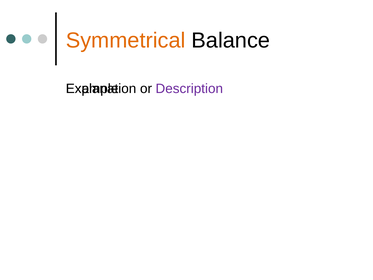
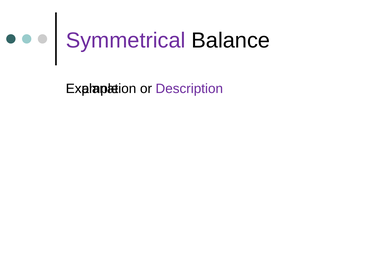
Symmetrical colour: orange -> purple
